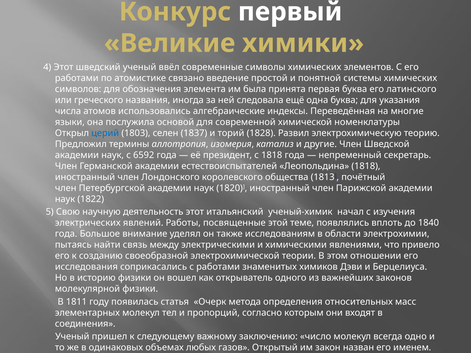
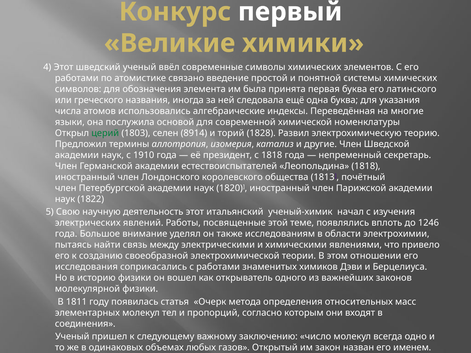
церий colour: blue -> green
1837: 1837 -> 8914
6592: 6592 -> 1910
1840: 1840 -> 1246
